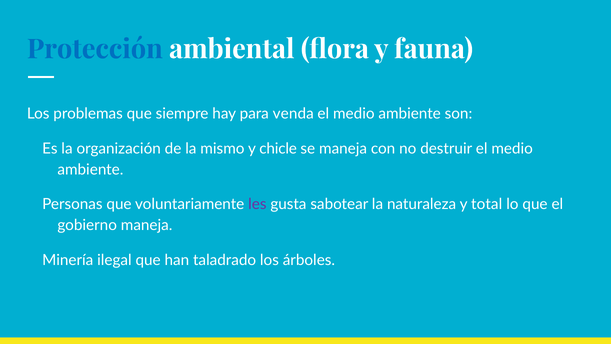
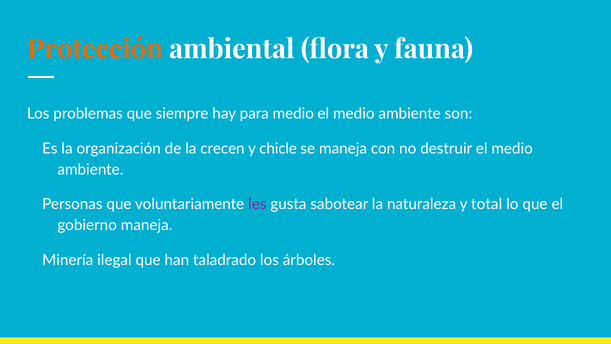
Protección colour: blue -> orange
para venda: venda -> medio
mismo: mismo -> crecen
